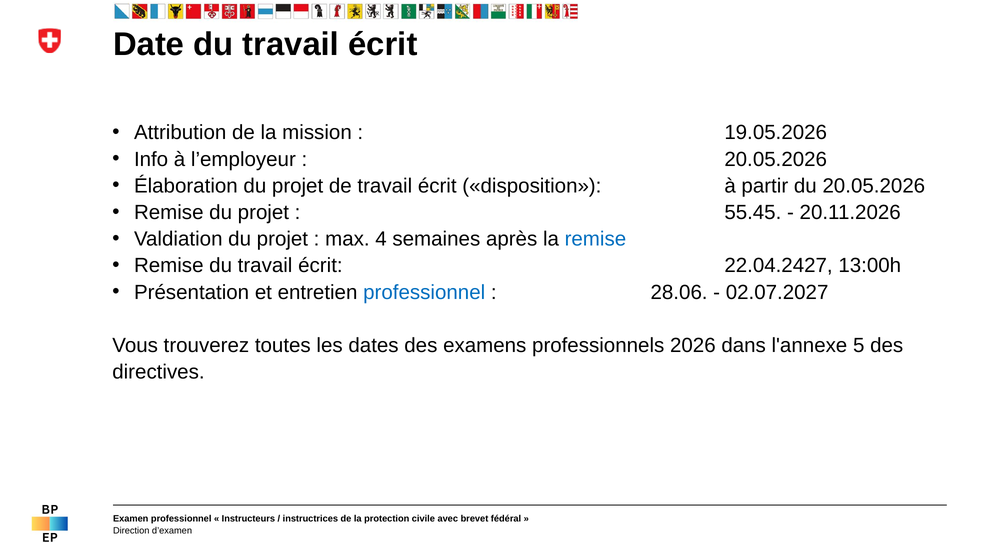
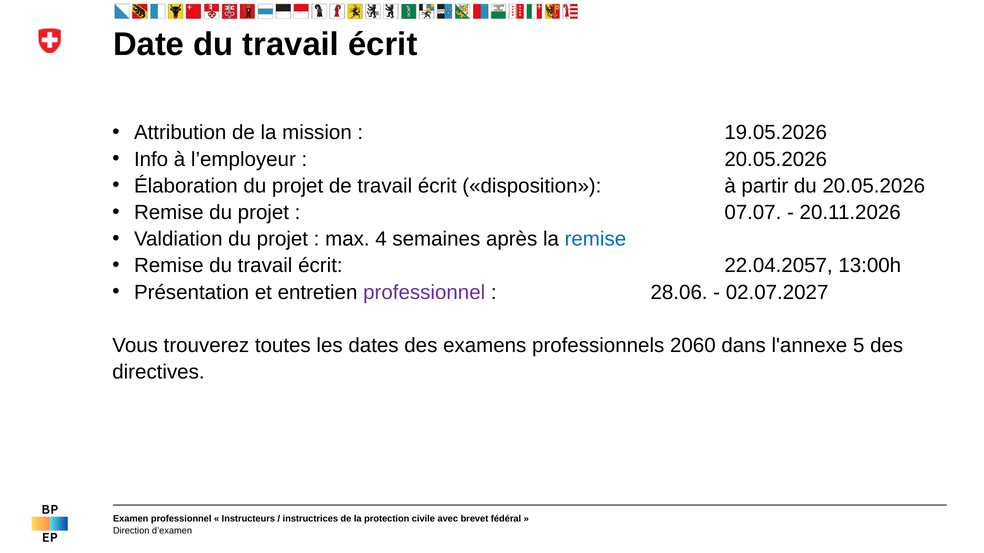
55.45: 55.45 -> 07.07
22.04.2427: 22.04.2427 -> 22.04.2057
professionnel at (424, 293) colour: blue -> purple
2026: 2026 -> 2060
